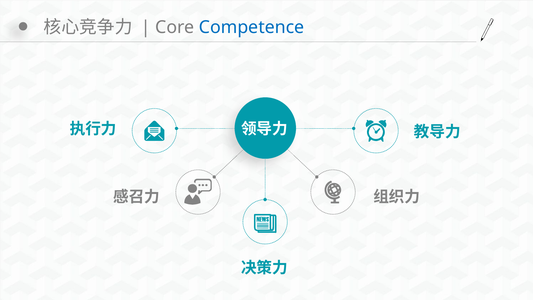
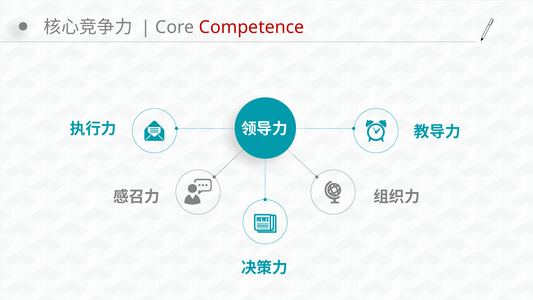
Competence colour: blue -> red
